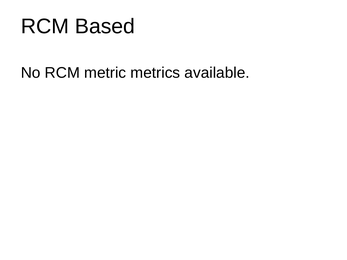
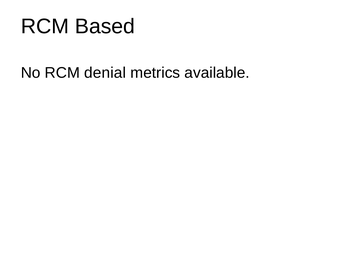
metric: metric -> denial
